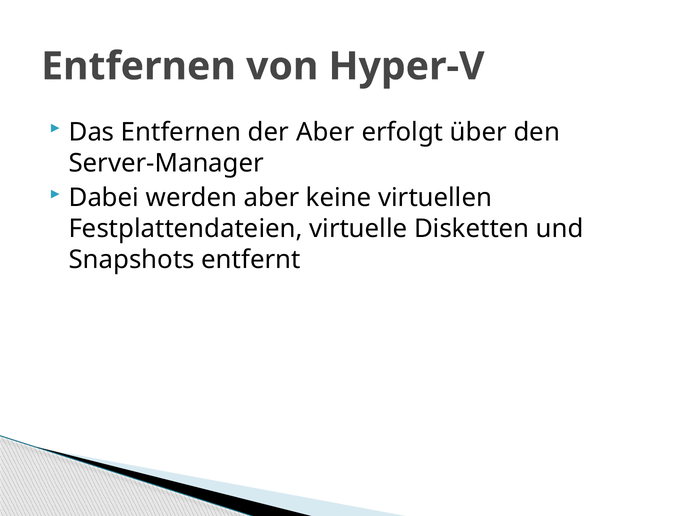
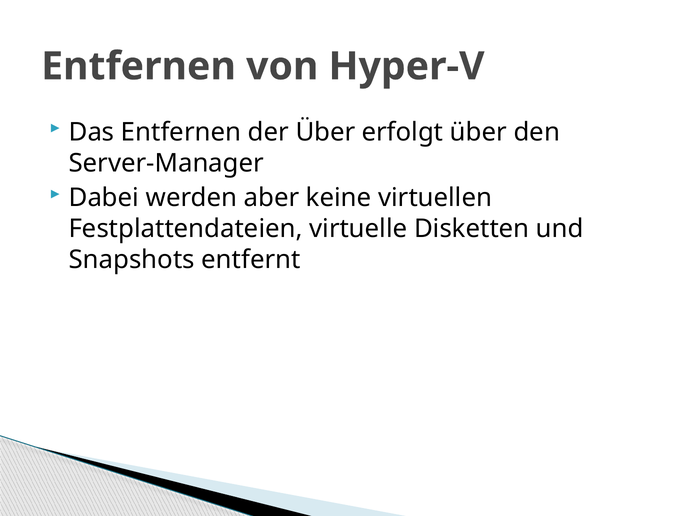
der Aber: Aber -> Über
